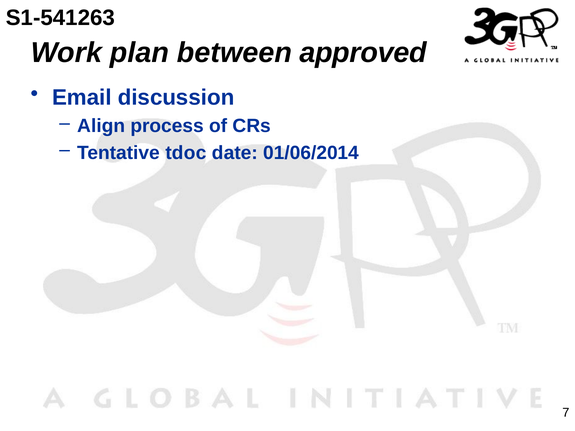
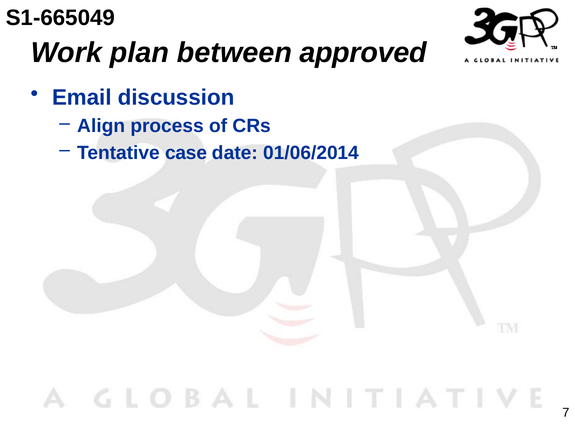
S1-541263: S1-541263 -> S1-665049
tdoc: tdoc -> case
